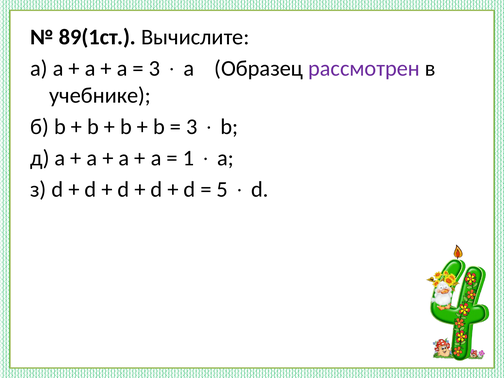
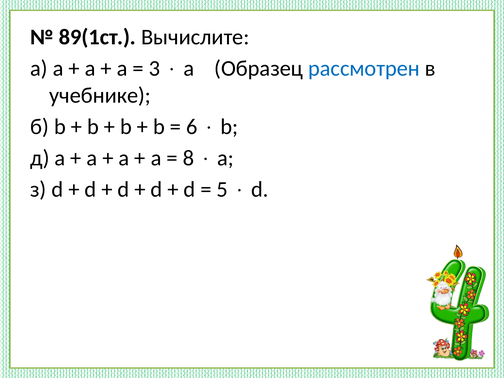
рассмотрен colour: purple -> blue
3 at (192, 127): 3 -> 6
1: 1 -> 8
